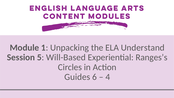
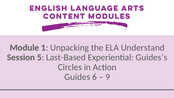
Will-Based: Will-Based -> Last-Based
Ranges’s: Ranges’s -> Guides’s
4: 4 -> 9
